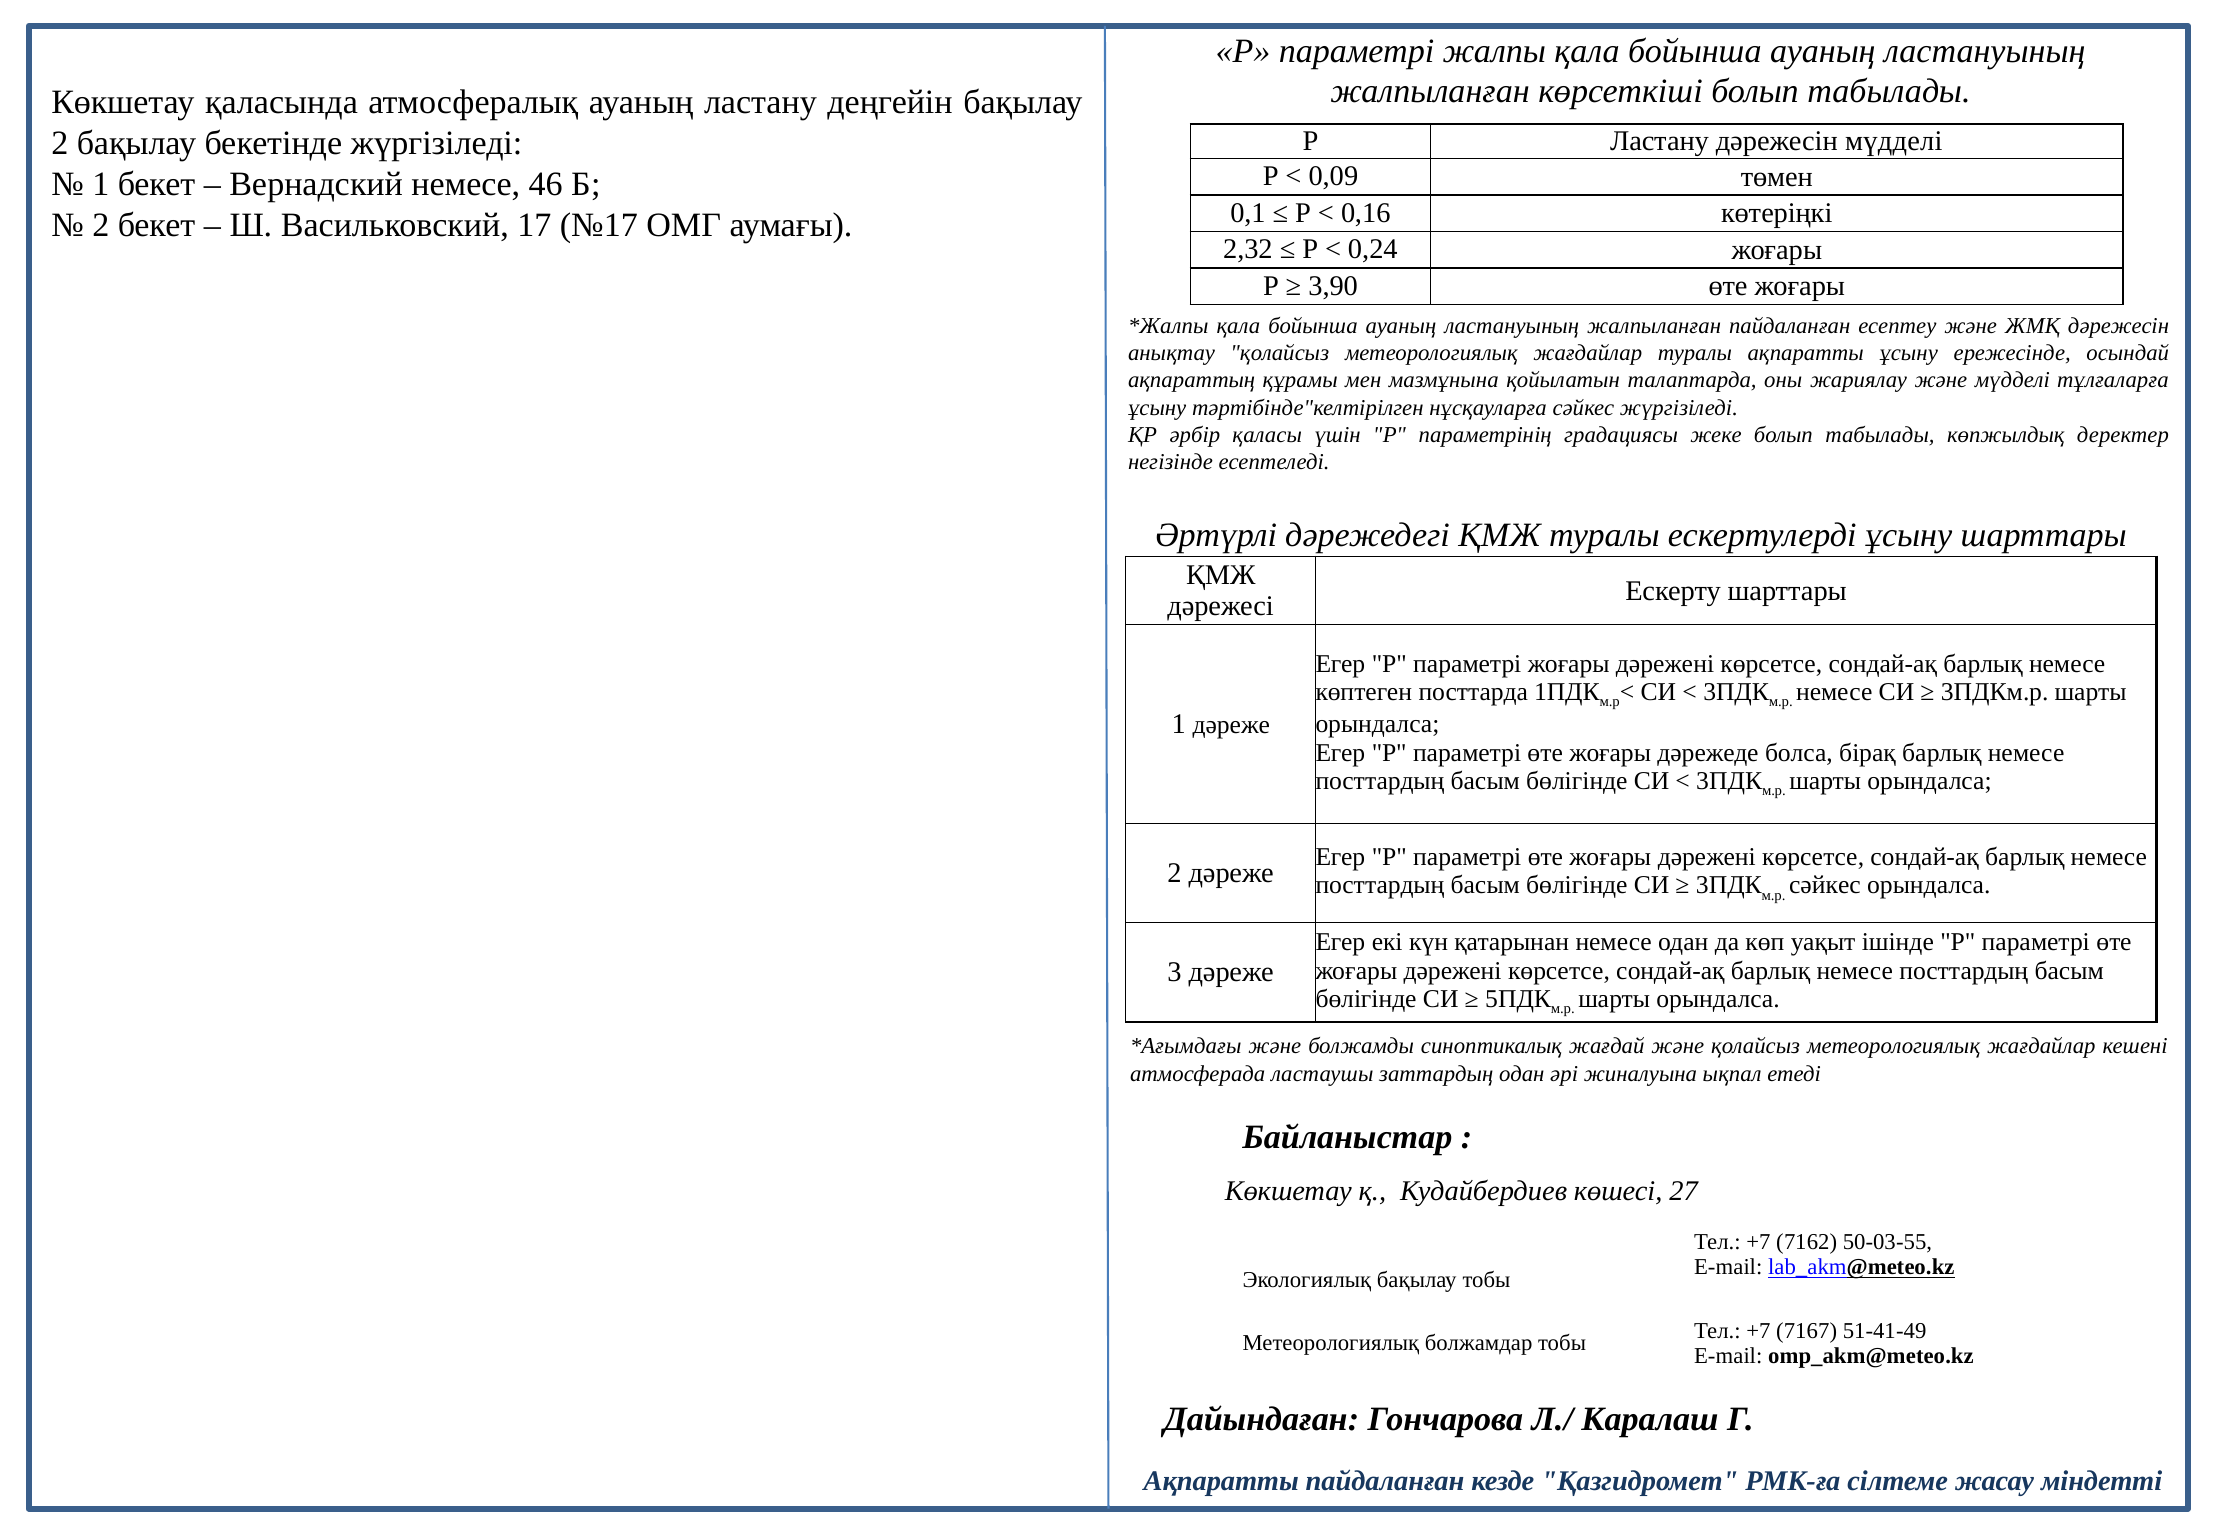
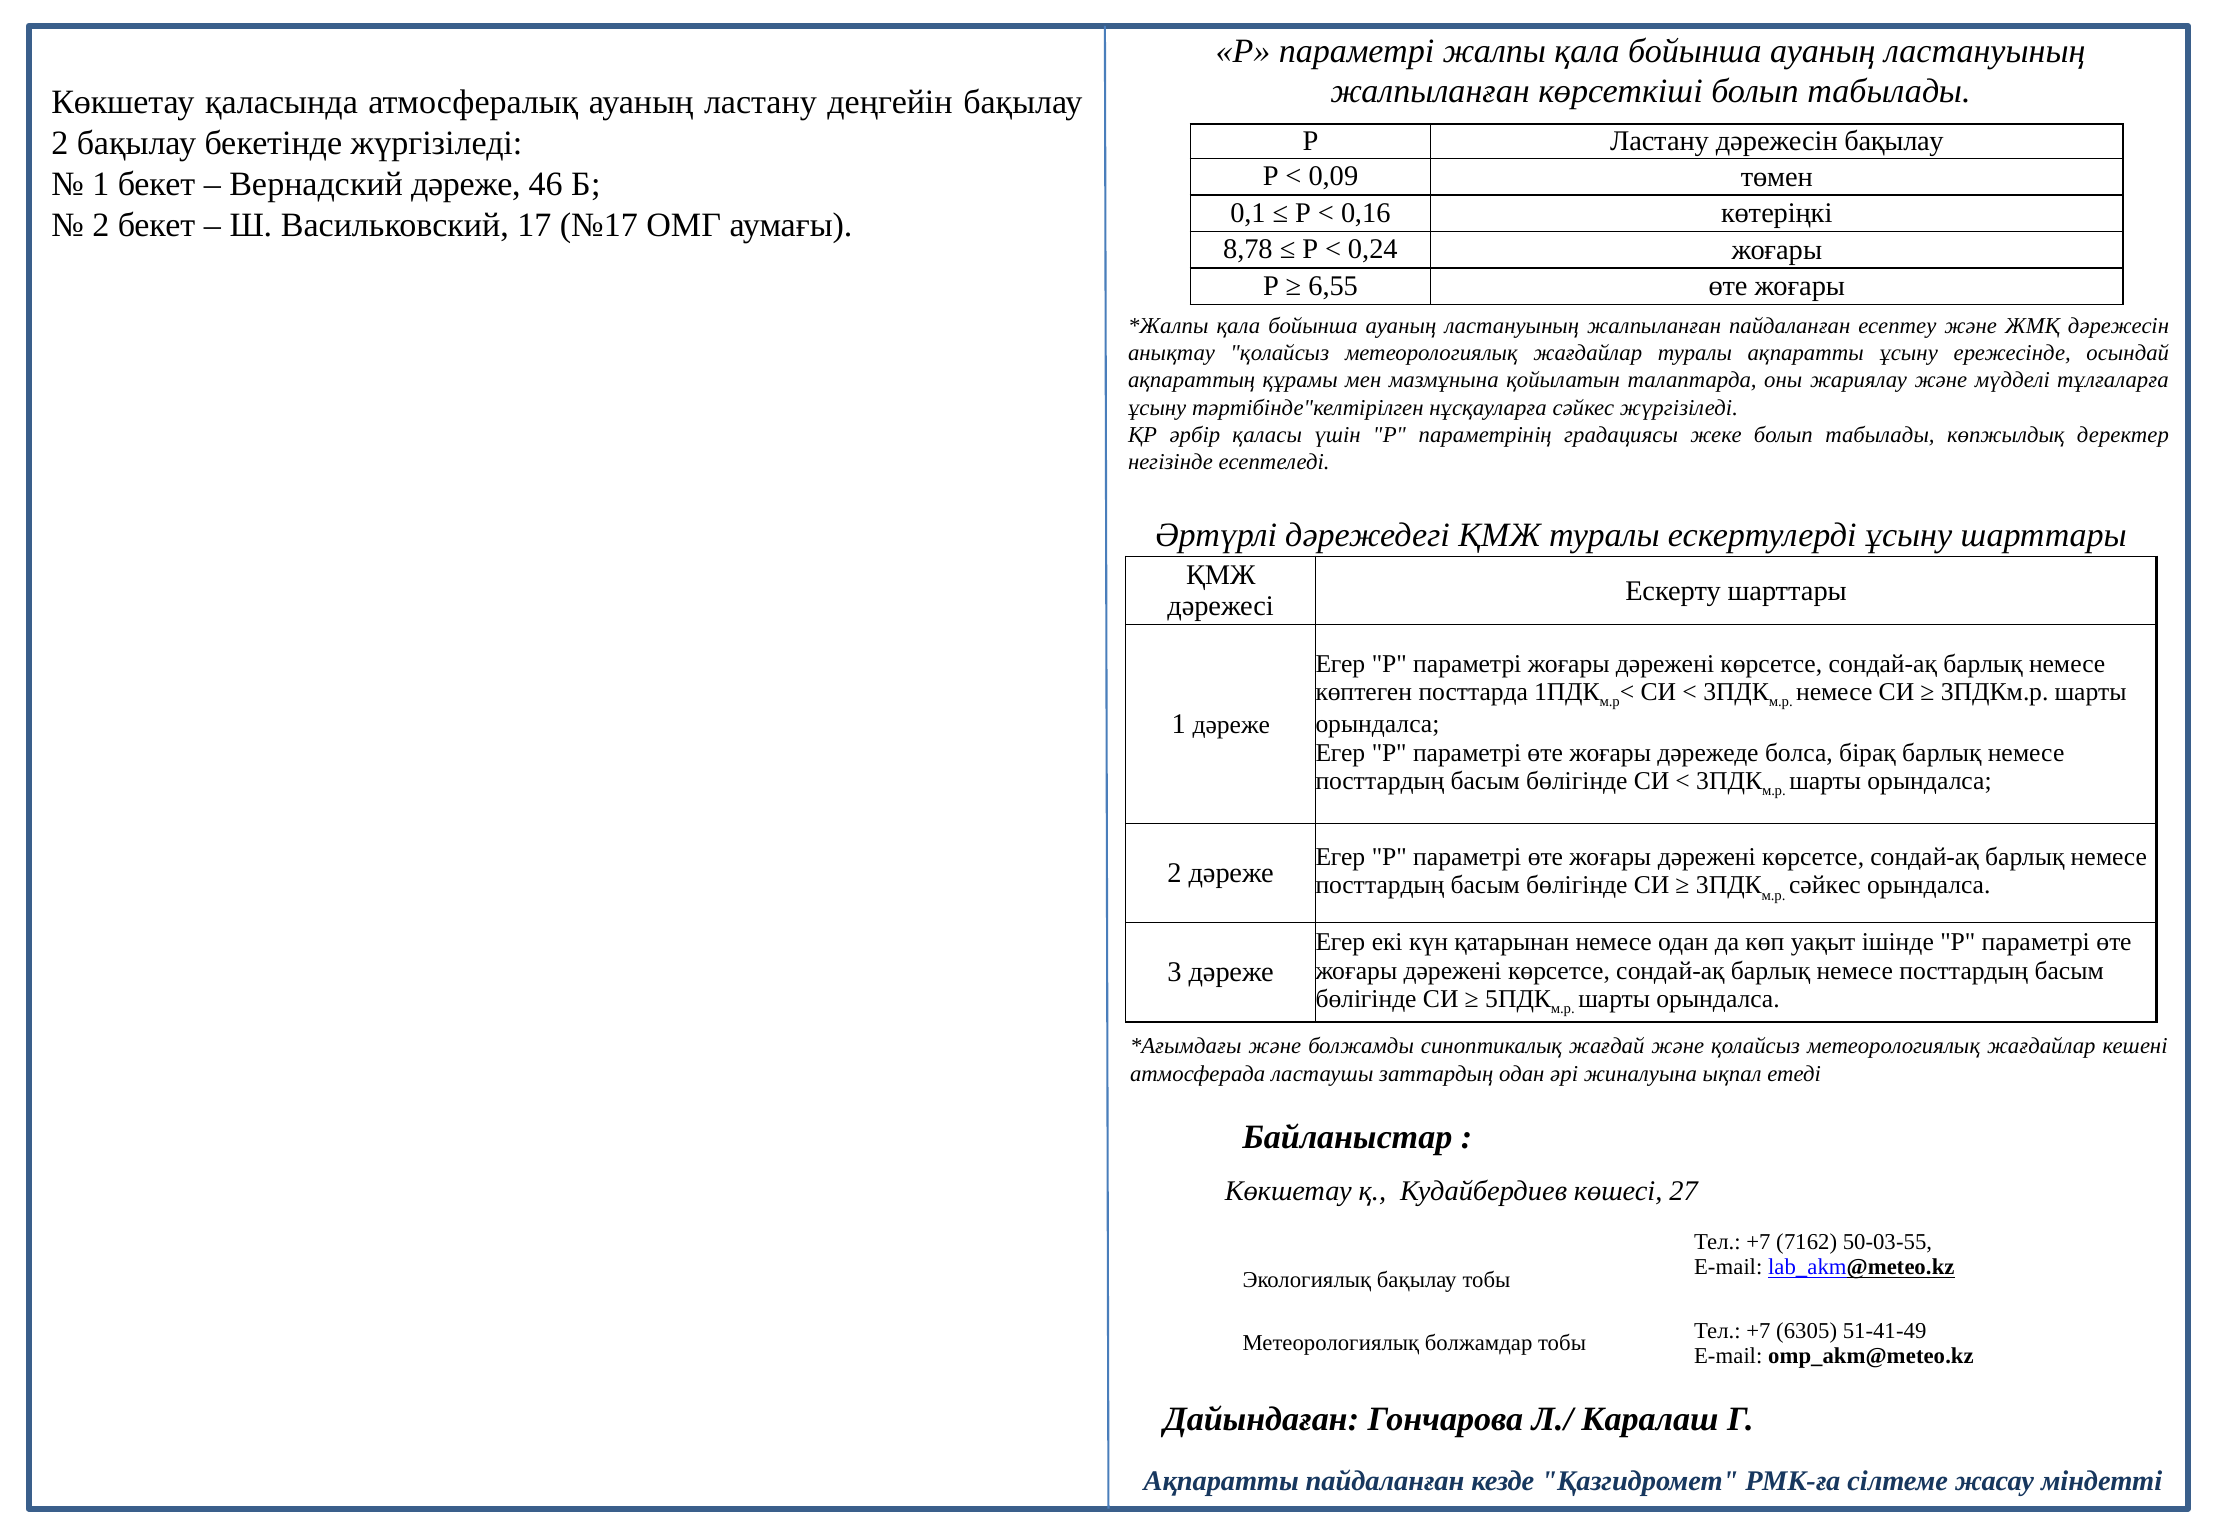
дәрежесін мүдделі: мүдделі -> бақылау
Вернадский немесе: немесе -> дәреже
2,32: 2,32 -> 8,78
3,90: 3,90 -> 6,55
7167: 7167 -> 6305
